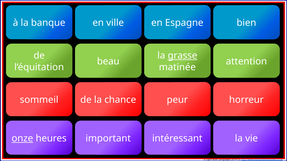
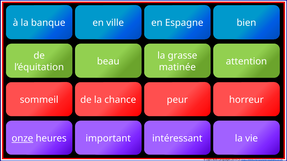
grasse underline: present -> none
